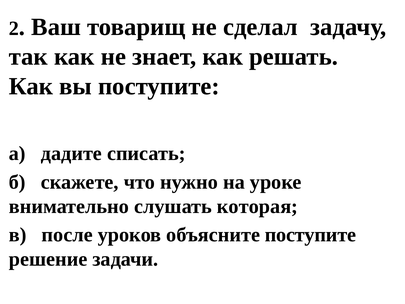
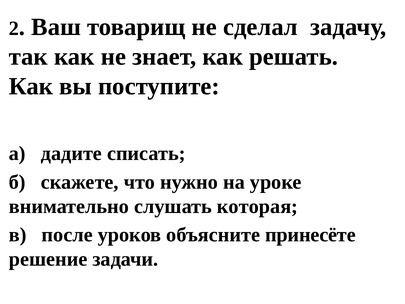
объясните поступите: поступите -> принесёте
